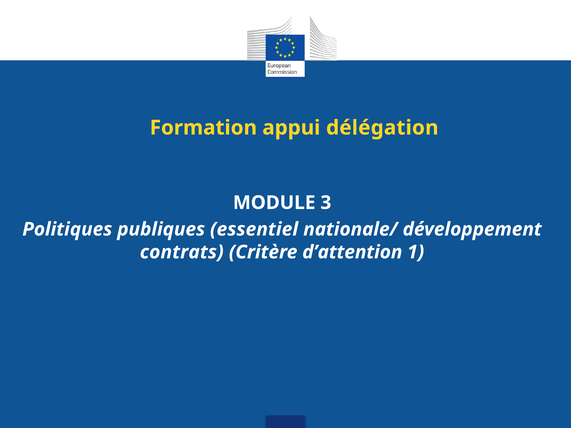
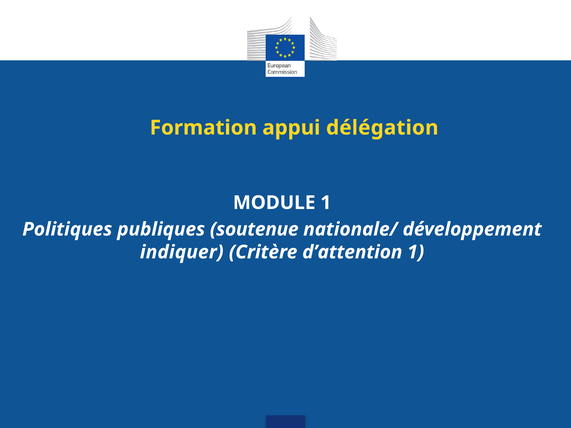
MODULE 3: 3 -> 1
essentiel: essentiel -> soutenue
contrats: contrats -> indiquer
